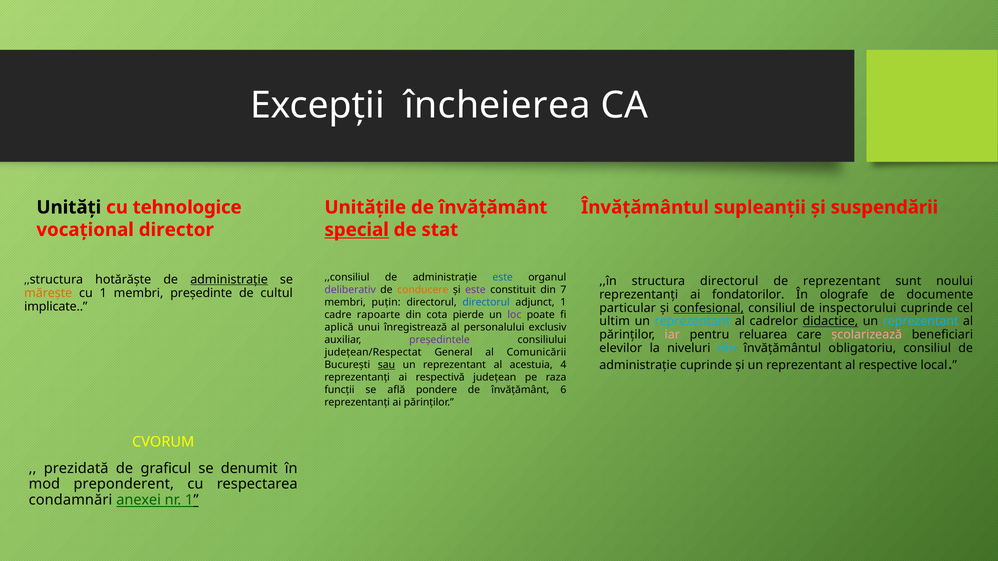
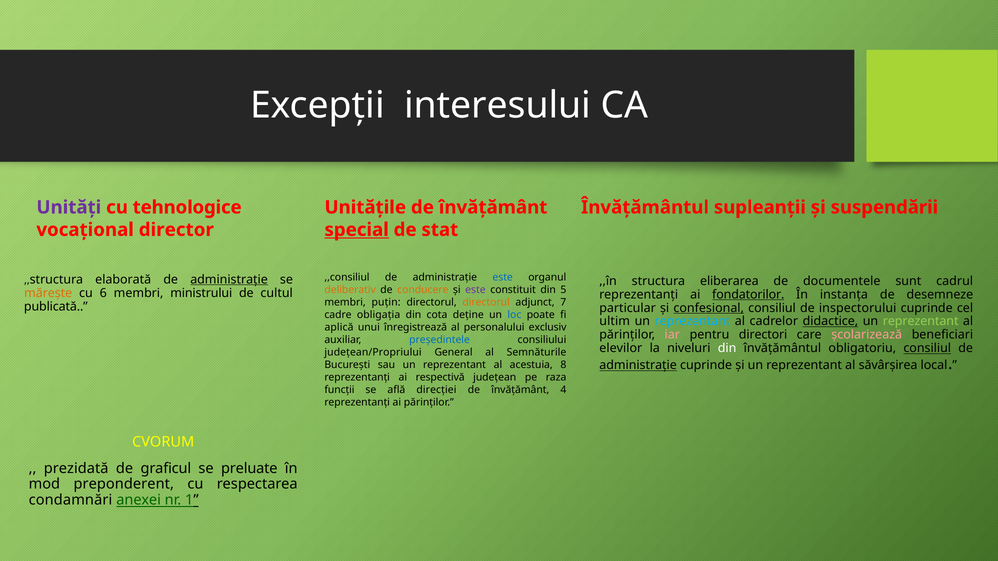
încheierea: încheierea -> interesului
Unități colour: black -> purple
hotărăște: hotărăște -> elaborată
structura directorul: directorul -> eliberarea
de reprezentant: reprezentant -> documentele
noului: noului -> cadrul
deliberativ colour: purple -> orange
7: 7 -> 5
cu 1: 1 -> 6
președinte: președinte -> ministrului
fondatorilor underline: none -> present
olografe: olografe -> instanța
documente: documente -> desemneze
directorul at (486, 302) colour: blue -> orange
adjunct 1: 1 -> 7
implicate: implicate -> publicată
rapoarte: rapoarte -> obligația
pierde: pierde -> deține
loc colour: purple -> blue
reprezentant at (921, 322) colour: light blue -> light green
reluarea: reluarea -> directori
președintele colour: purple -> blue
din at (727, 349) colour: light blue -> white
consiliul at (927, 349) underline: none -> present
județean/Respectat: județean/Respectat -> județean/Propriului
Comunicării: Comunicării -> Semnăturile
sau underline: present -> none
4: 4 -> 8
administrație at (638, 366) underline: none -> present
respective: respective -> săvârșirea
pondere: pondere -> direcției
6: 6 -> 4
denumit: denumit -> preluate
